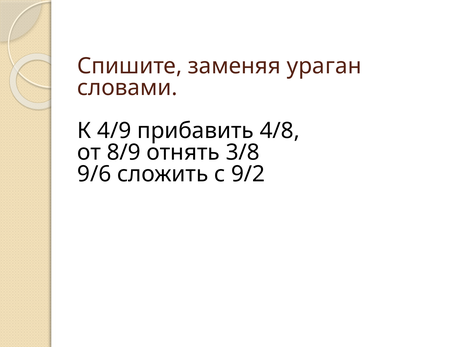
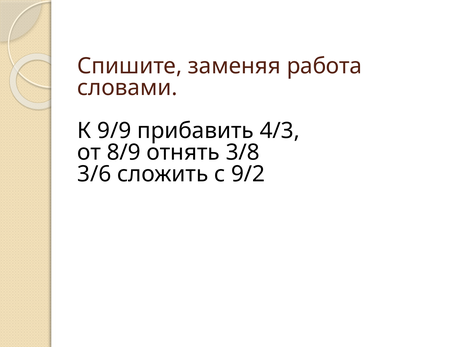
ураган: ураган -> работа
4/9: 4/9 -> 9/9
4/8: 4/8 -> 4/3
9/6: 9/6 -> 3/6
